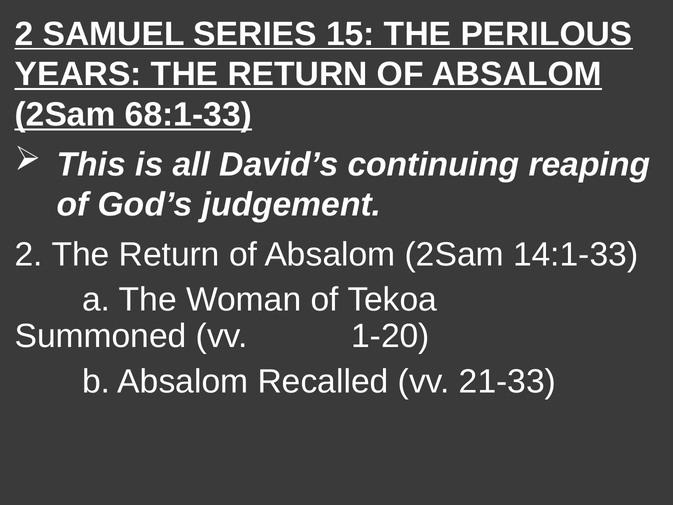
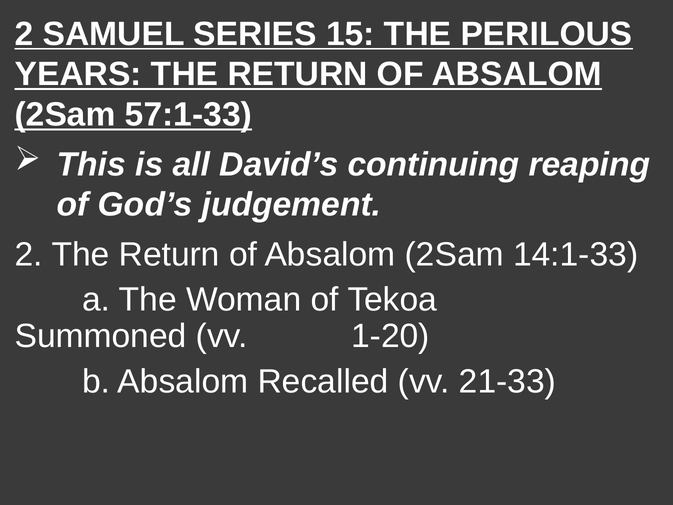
68:1-33: 68:1-33 -> 57:1-33
